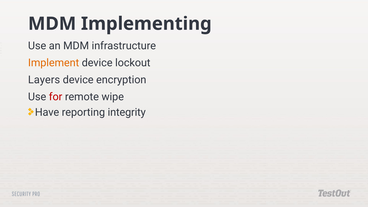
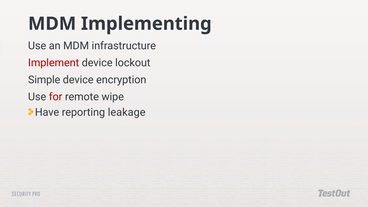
Implement colour: orange -> red
Layers: Layers -> Simple
integrity: integrity -> leakage
